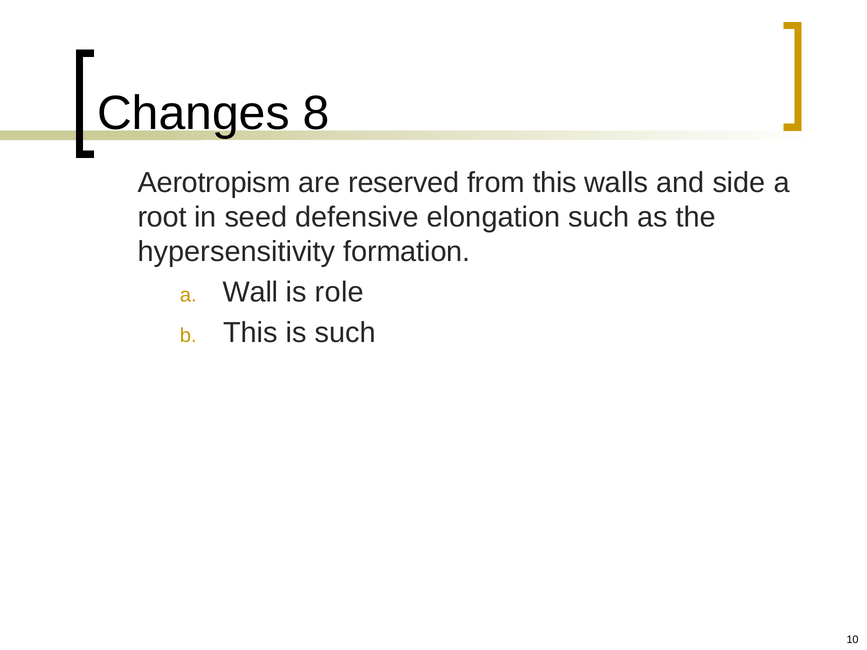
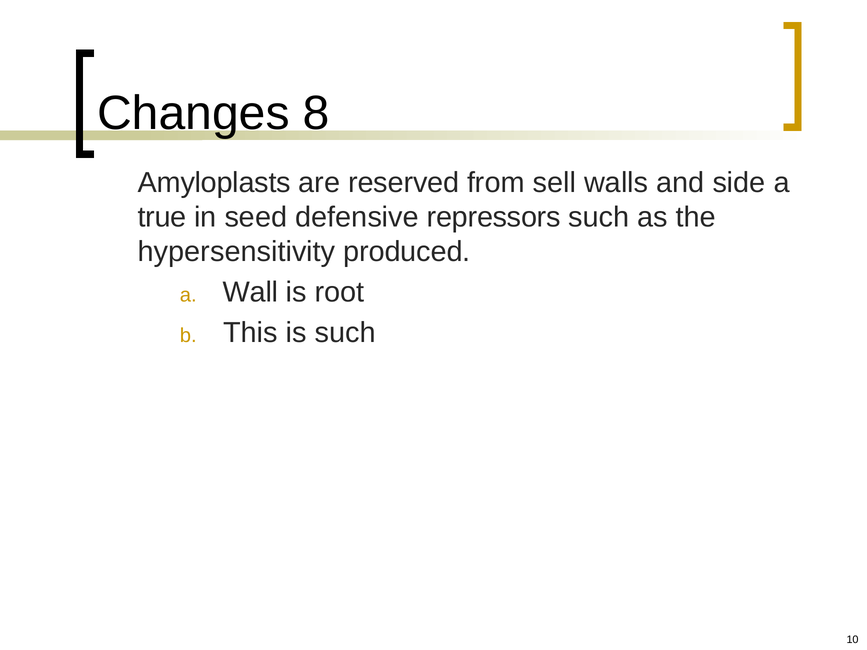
Aerotropism: Aerotropism -> Amyloplasts
from this: this -> sell
root: root -> true
elongation: elongation -> repressors
formation: formation -> produced
role: role -> root
